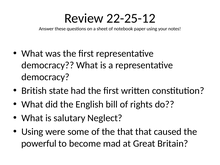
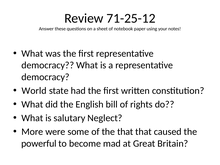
22-25-12: 22-25-12 -> 71-25-12
British: British -> World
Using at (32, 132): Using -> More
